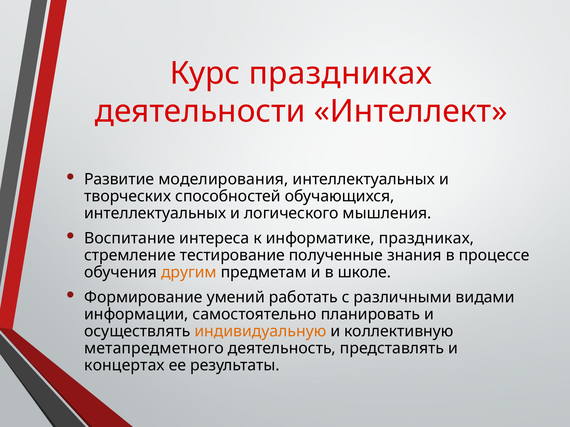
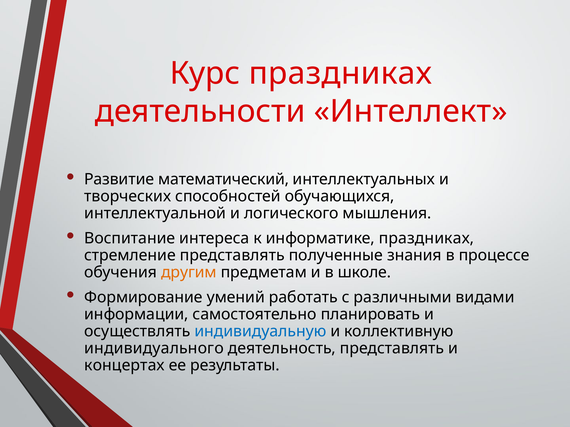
моделирования: моделирования -> математический
интеллектуальных at (155, 213): интеллектуальных -> интеллектуальной
стремление тестирование: тестирование -> представлять
индивидуальную colour: orange -> blue
метапредметного: метапредметного -> индивидуального
